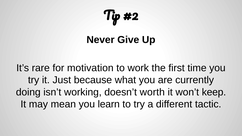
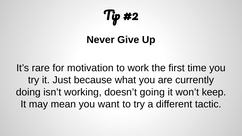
worth: worth -> going
learn: learn -> want
